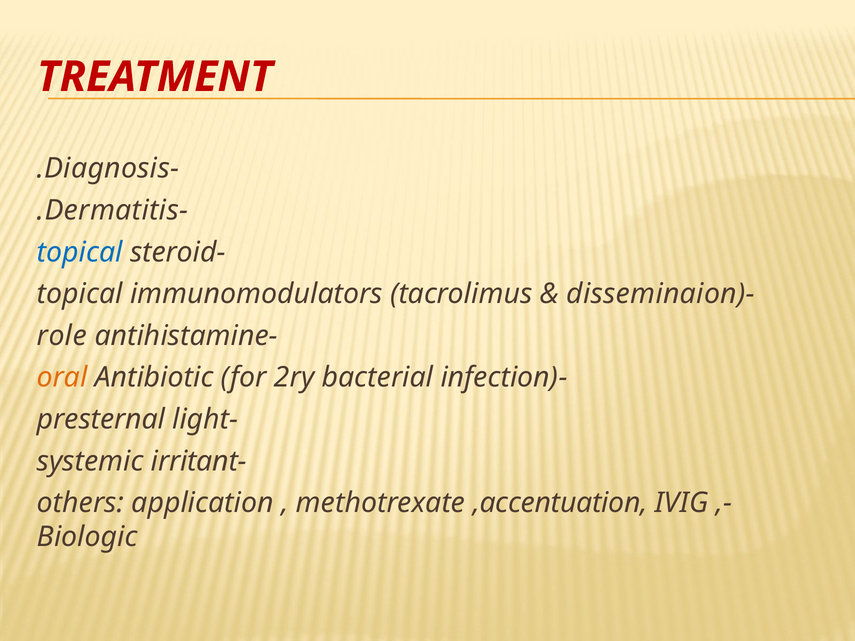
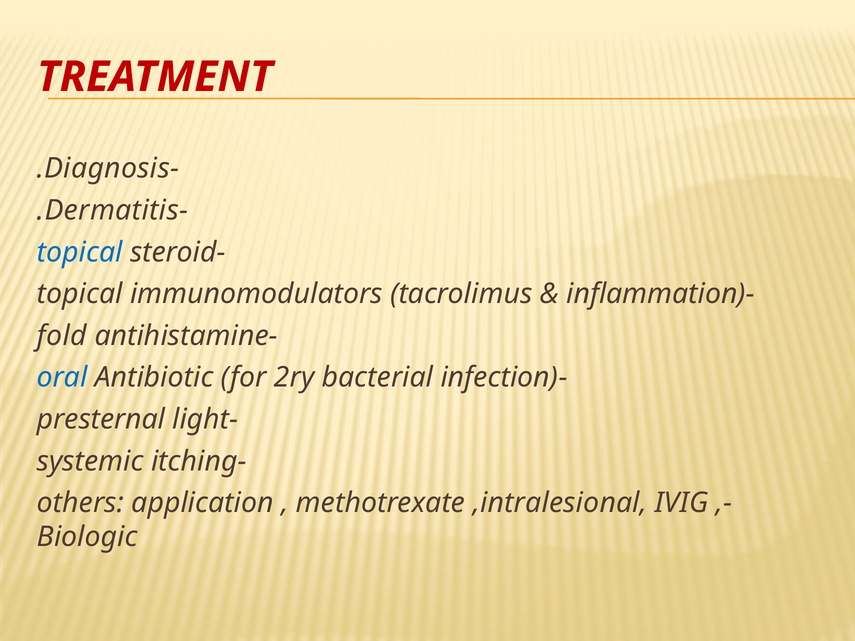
disseminaion: disseminaion -> inflammation
role: role -> fold
oral colour: orange -> blue
irritant: irritant -> itching
,accentuation: ,accentuation -> ,intralesional
